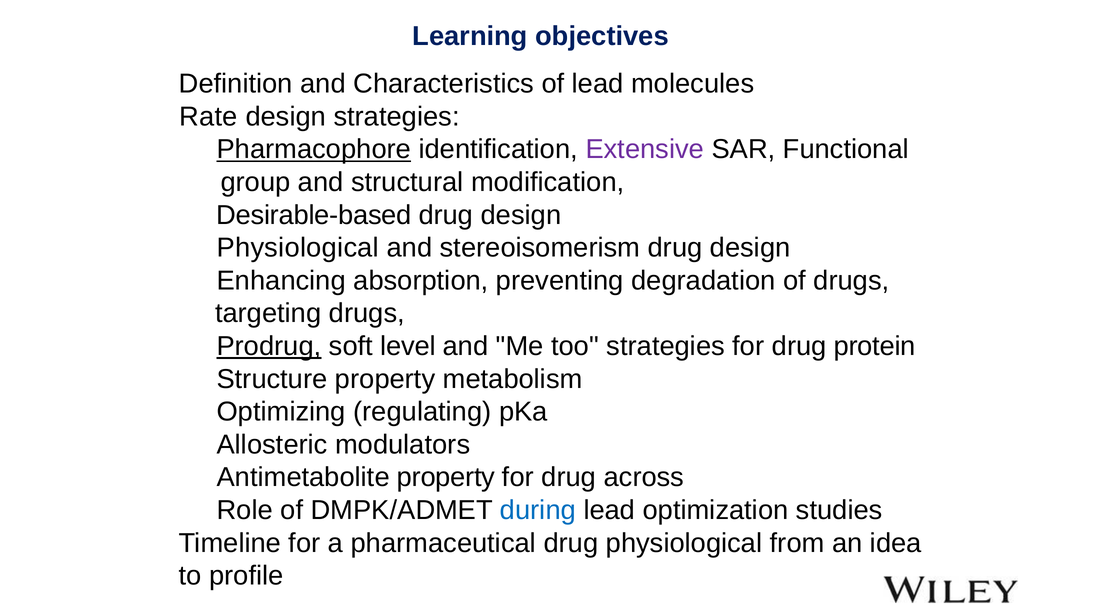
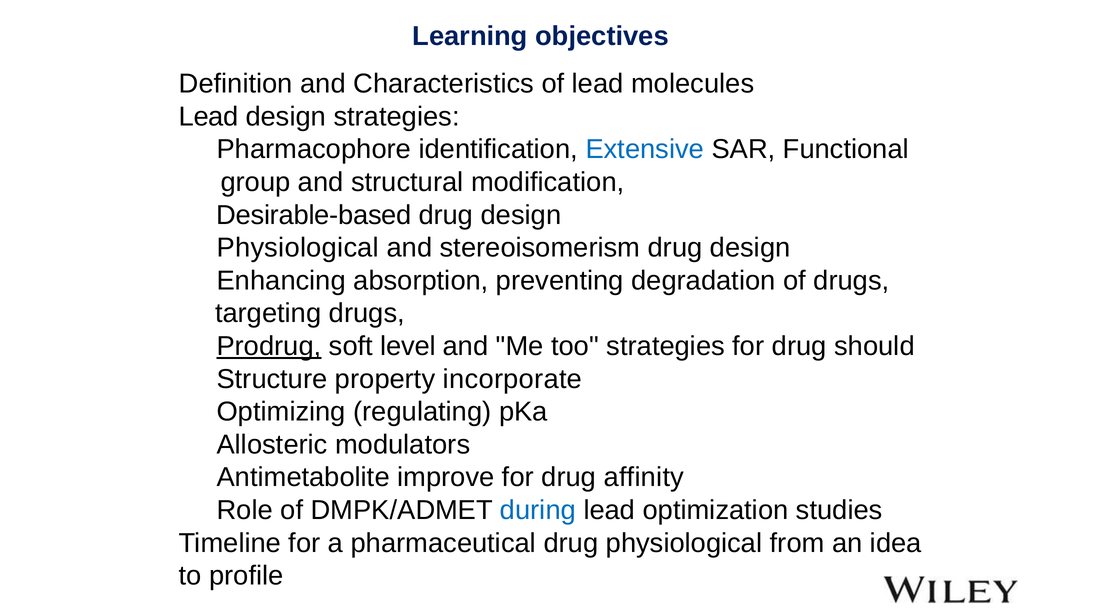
Rate at (208, 117): Rate -> Lead
Pharmacophore underline: present -> none
Extensive colour: purple -> blue
protein: protein -> should
metabolism: metabolism -> incorporate
Antimetabolite property: property -> improve
across: across -> affinity
